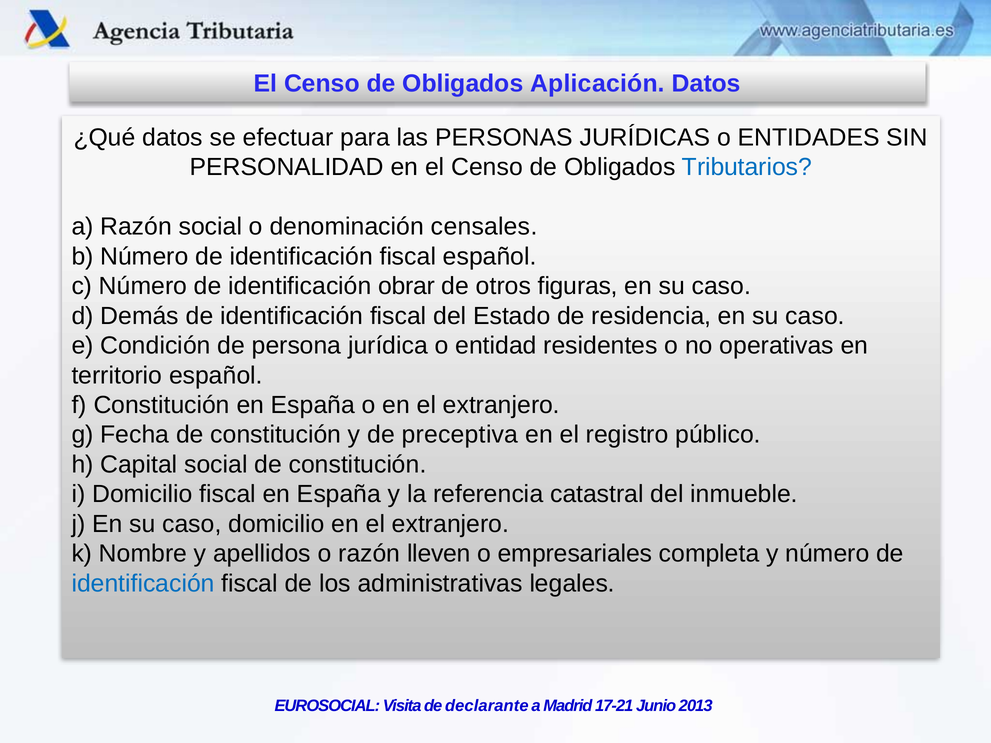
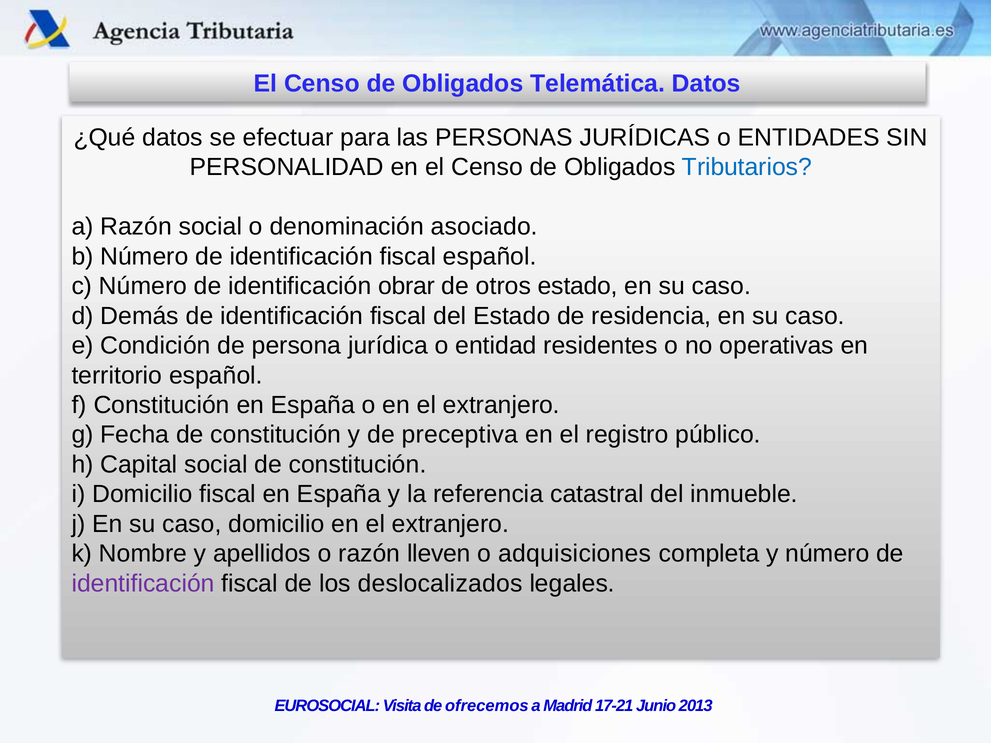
Aplicación: Aplicación -> Telemática
censales: censales -> asociado
otros figuras: figuras -> estado
empresariales: empresariales -> adquisiciones
identificación at (143, 584) colour: blue -> purple
administrativas: administrativas -> deslocalizados
declarante: declarante -> ofrecemos
